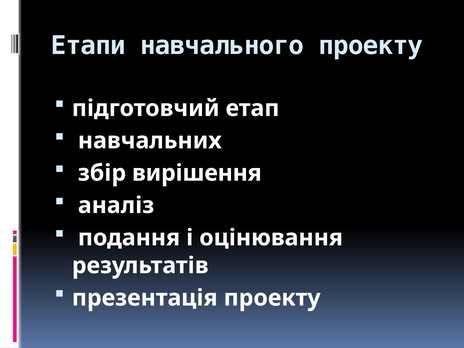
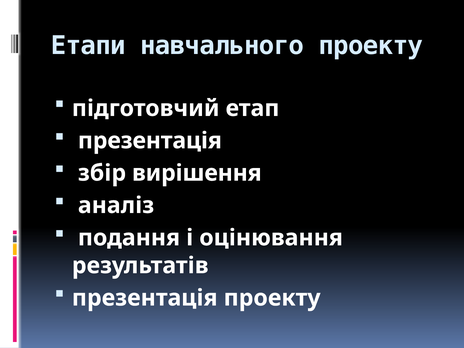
навчальних at (150, 141): навчальних -> презентація
